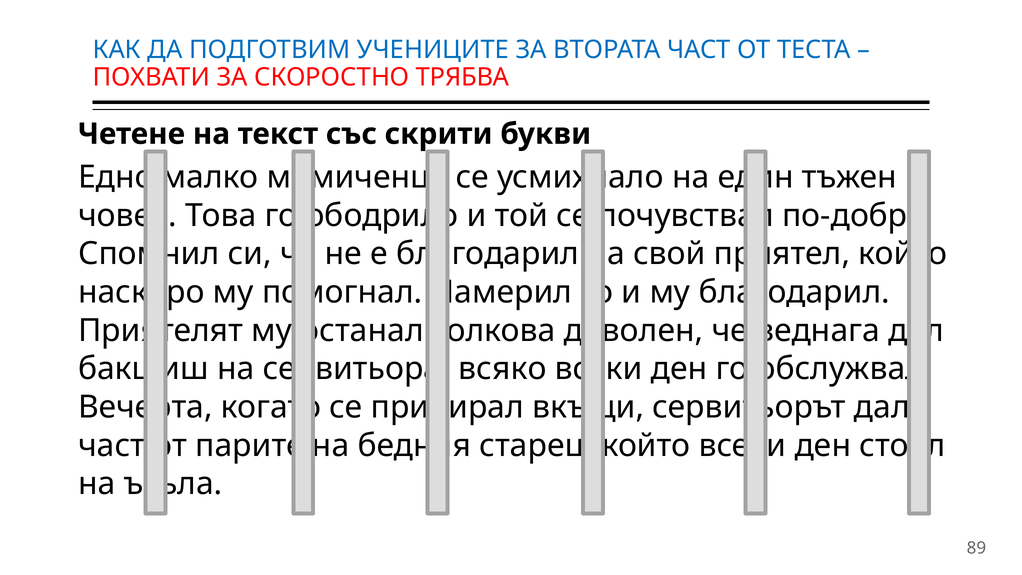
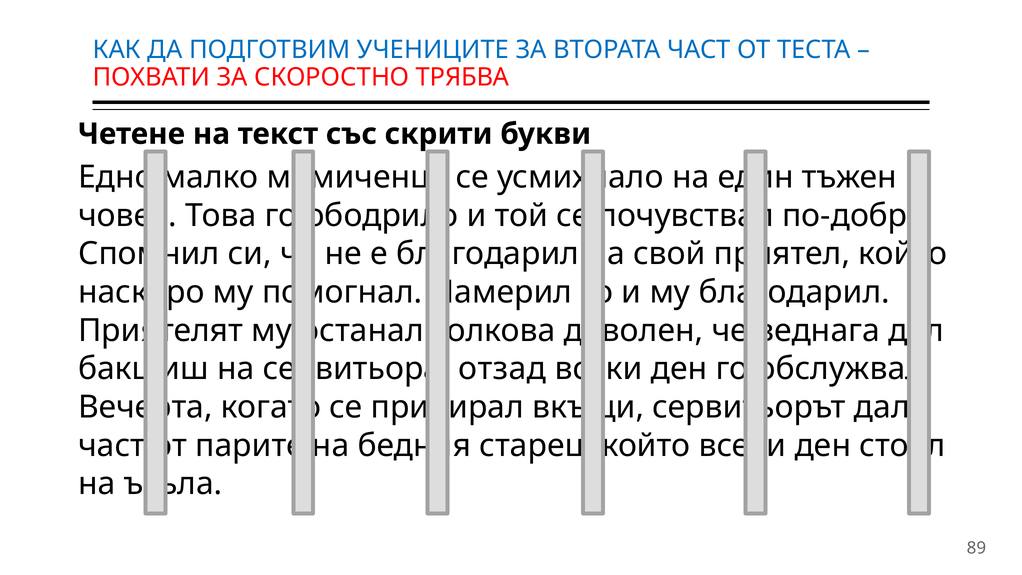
всяко: всяко -> отзад
